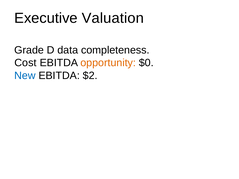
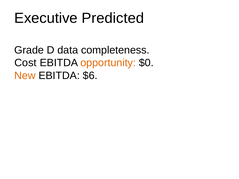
Valuation: Valuation -> Predicted
New colour: blue -> orange
$2: $2 -> $6
